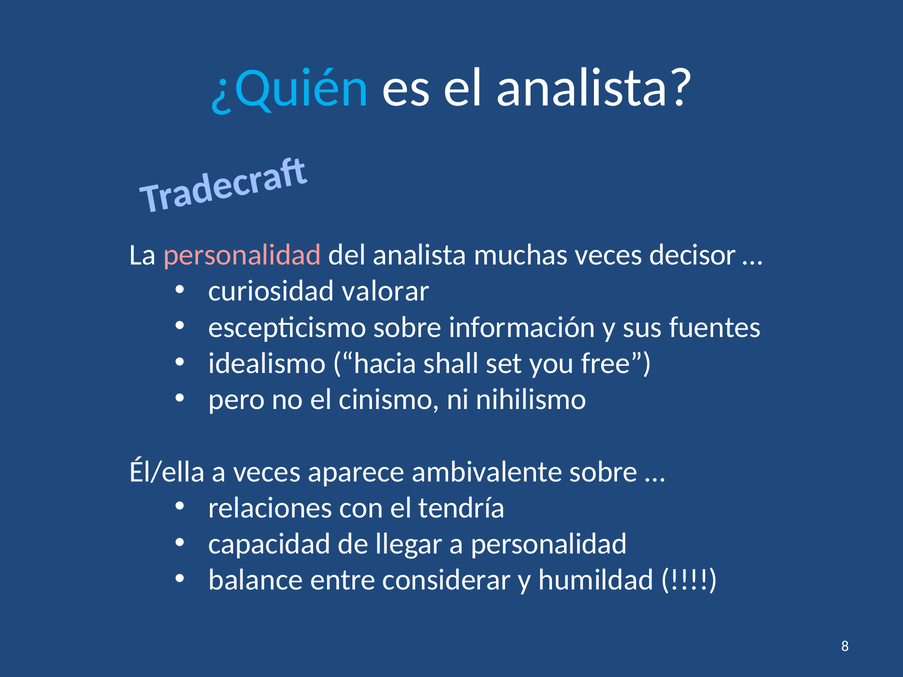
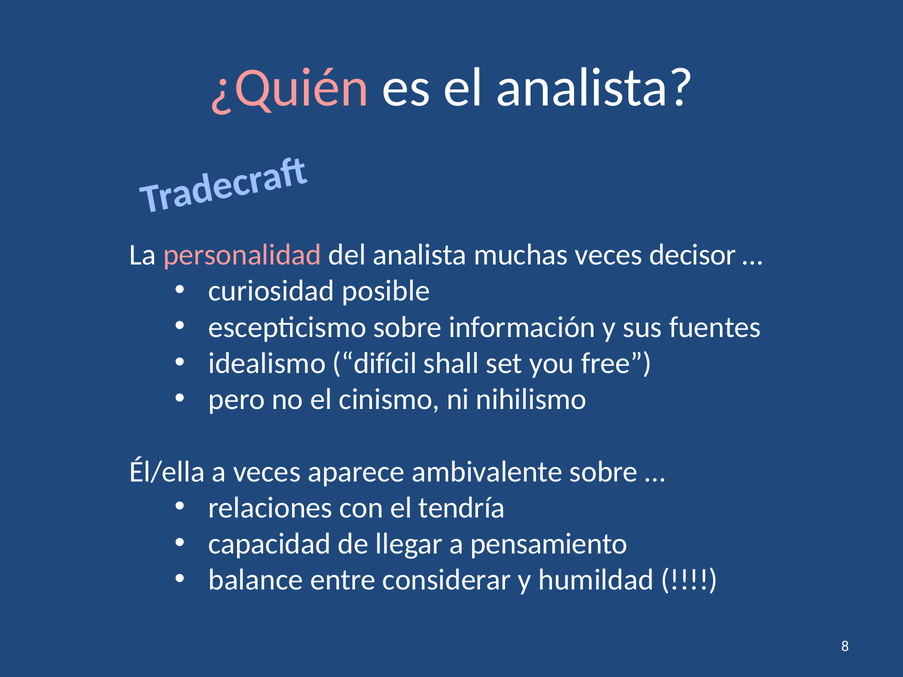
¿Quién colour: light blue -> pink
valorar: valorar -> posible
hacia: hacia -> difícil
a personalidad: personalidad -> pensamiento
